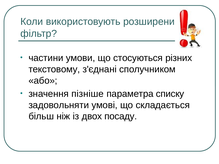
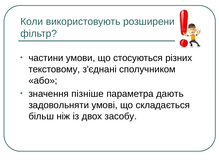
списку: списку -> дають
посаду: посаду -> засобу
